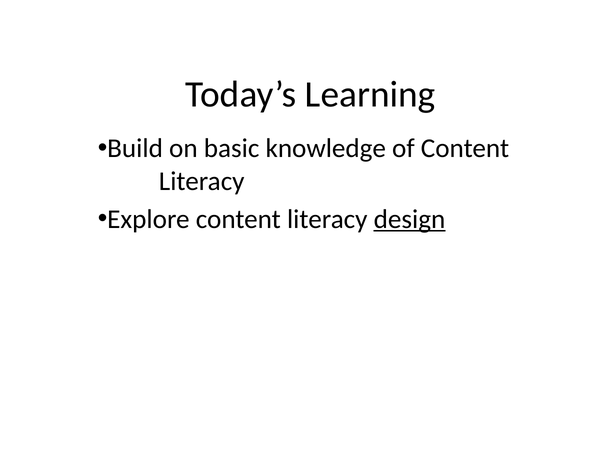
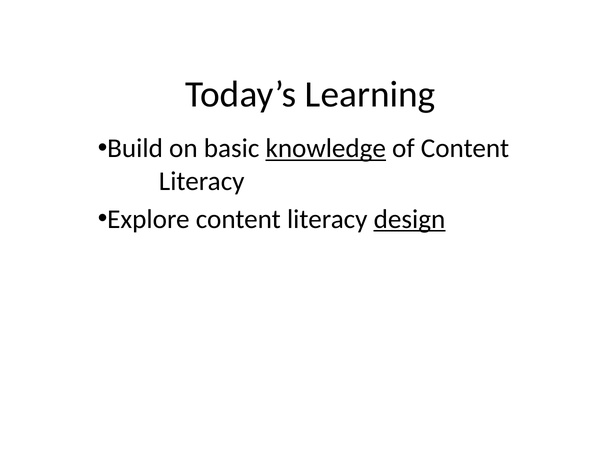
knowledge underline: none -> present
